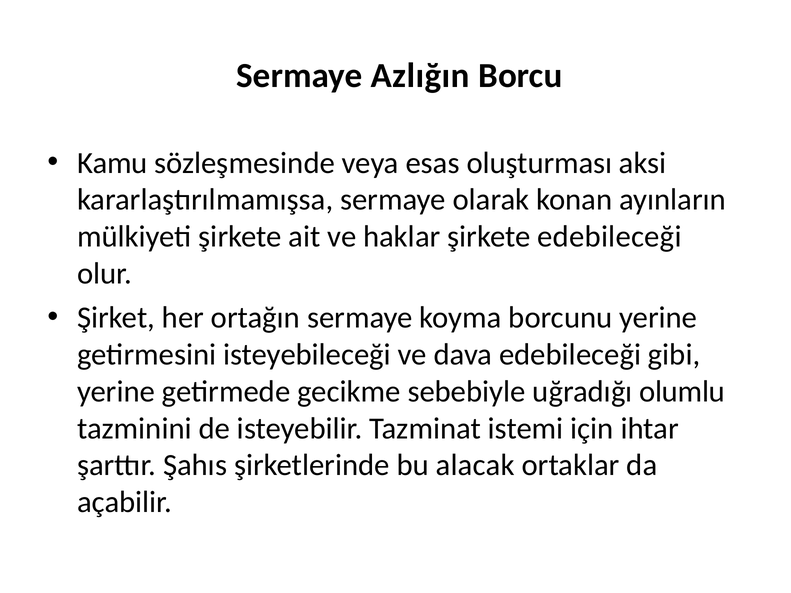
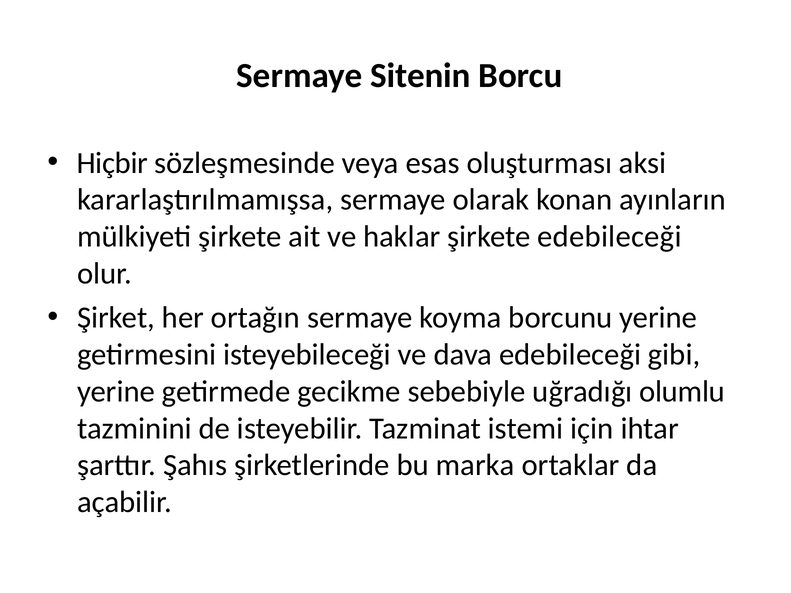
Azlığın: Azlığın -> Sitenin
Kamu: Kamu -> Hiçbir
alacak: alacak -> marka
